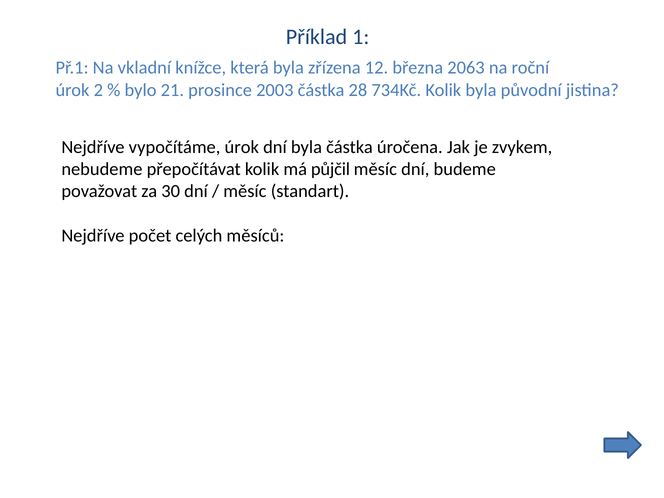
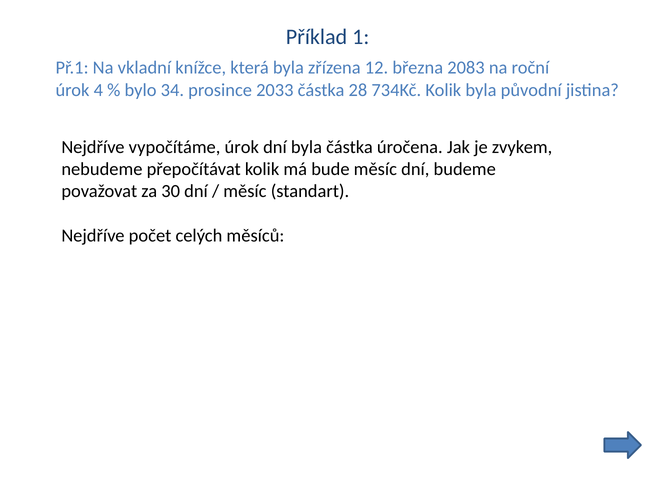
2063: 2063 -> 2083
2: 2 -> 4
21: 21 -> 34
2003: 2003 -> 2033
půjčil: půjčil -> bude
